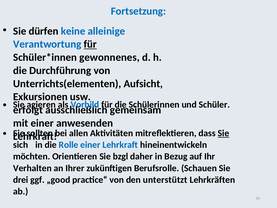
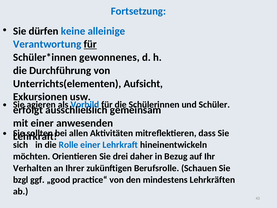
Sie at (223, 133) underline: present -> none
bzgl: bzgl -> drei
drei: drei -> bzgl
unterstützt: unterstützt -> mindestens
